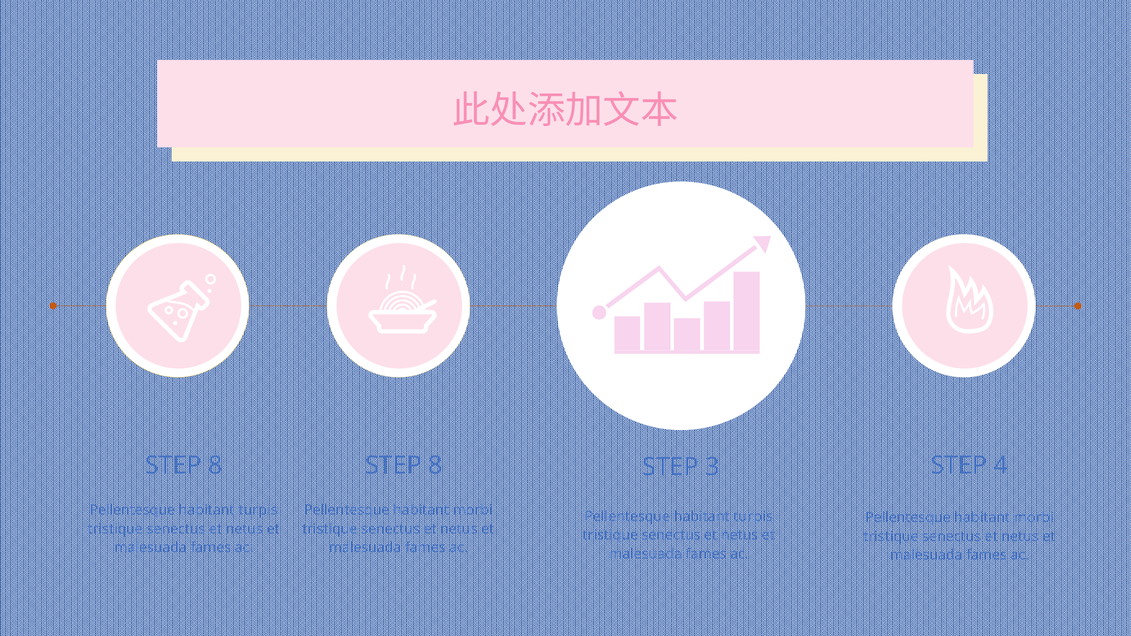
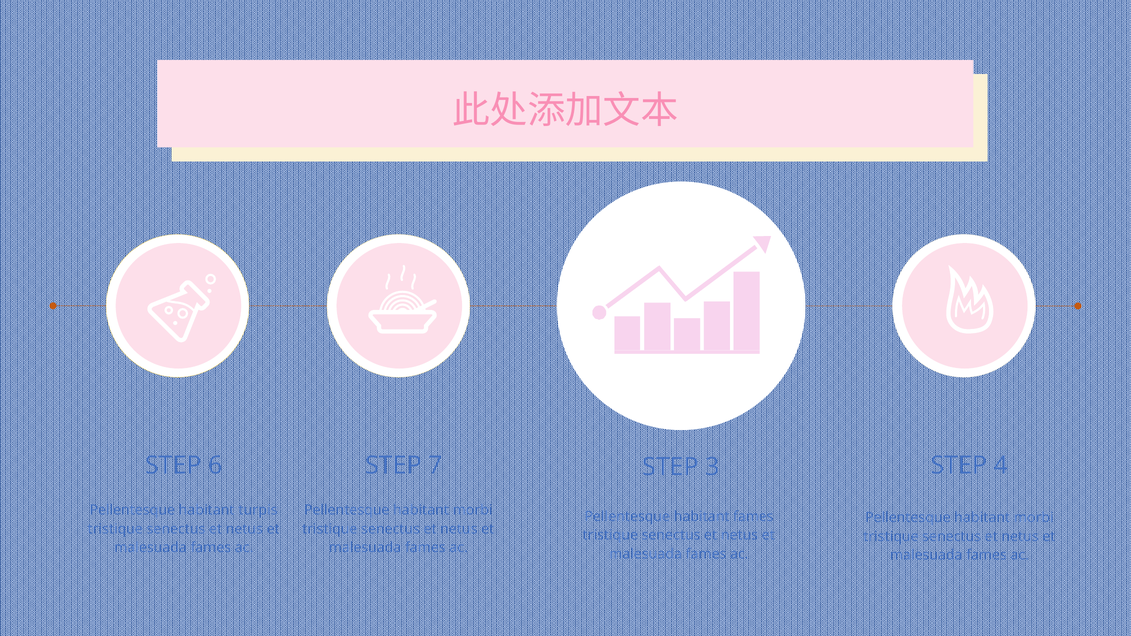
8 at (215, 466): 8 -> 6
8 at (435, 466): 8 -> 7
turpis at (753, 517): turpis -> fames
